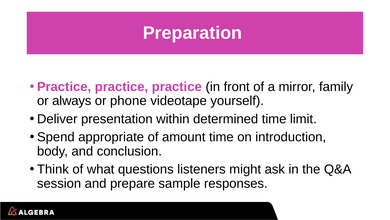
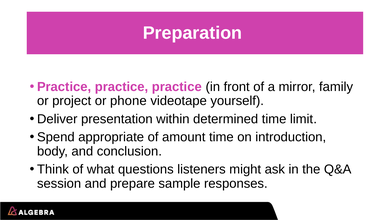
always: always -> project
